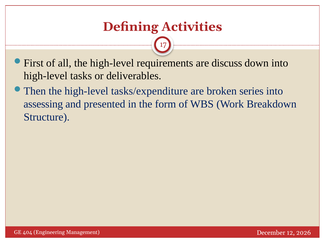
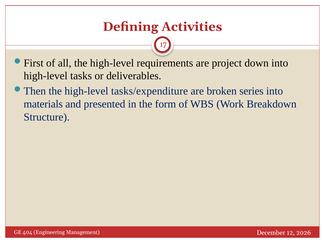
discuss: discuss -> project
assessing: assessing -> materials
